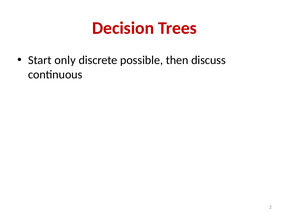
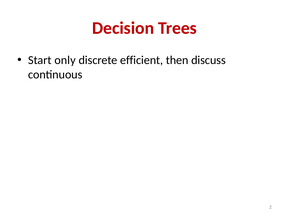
possible: possible -> efficient
